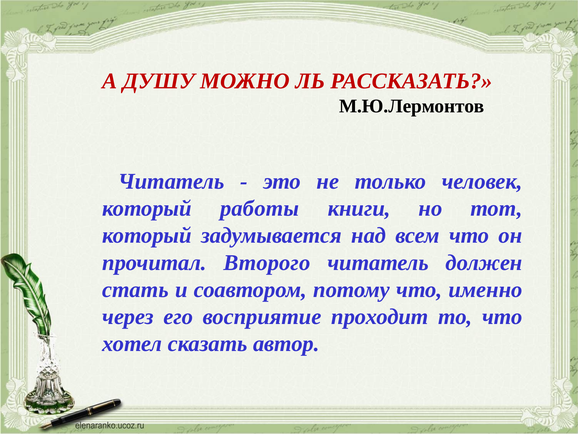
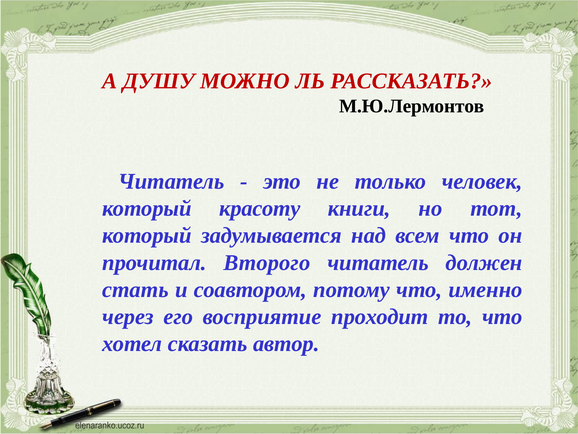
работы: работы -> красоту
